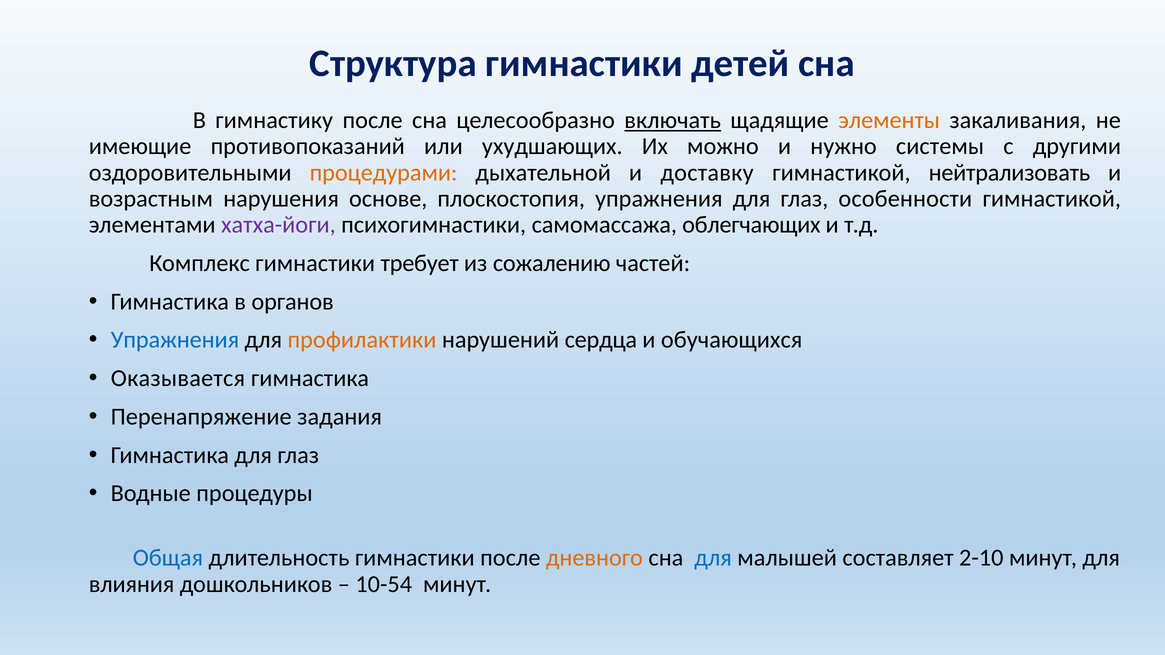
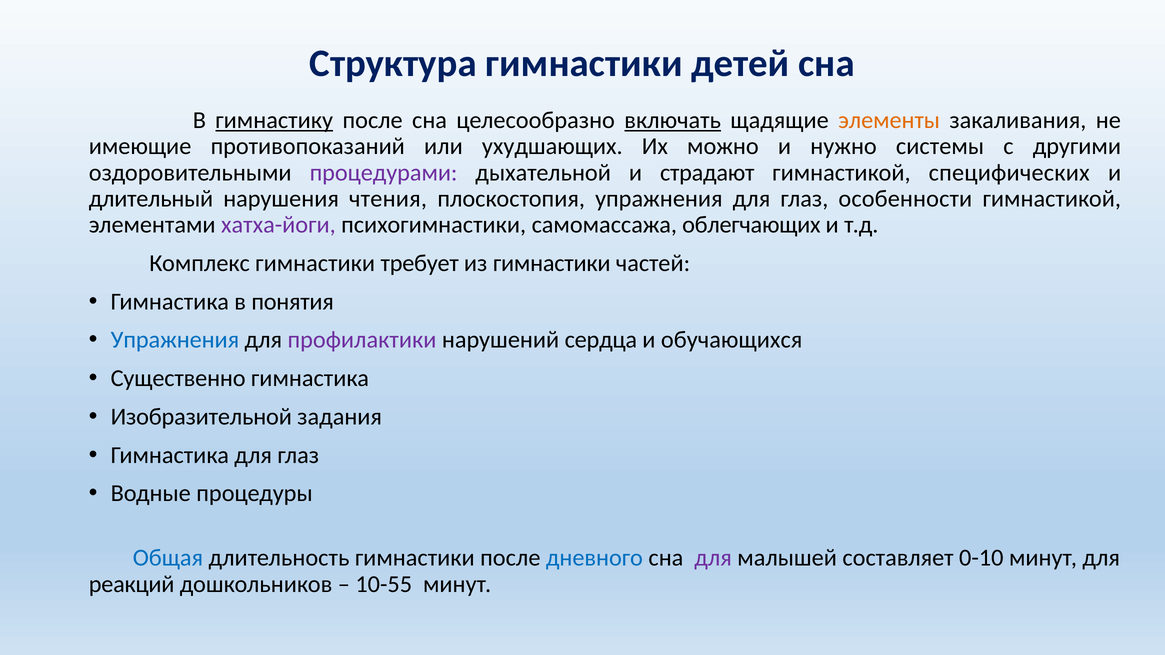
гимнастику underline: none -> present
процедурами colour: orange -> purple
доставку: доставку -> страдают
нейтрализовать: нейтрализовать -> специфических
возрастным: возрастным -> длительный
основе: основе -> чтения
из сожалению: сожалению -> гимнастики
органов: органов -> понятия
профилактики colour: orange -> purple
Оказывается: Оказывается -> Существенно
Перенапряжение: Перенапряжение -> Изобразительной
дневного colour: orange -> blue
для at (713, 558) colour: blue -> purple
2-10: 2-10 -> 0-10
влияния: влияния -> реакций
10-54: 10-54 -> 10-55
